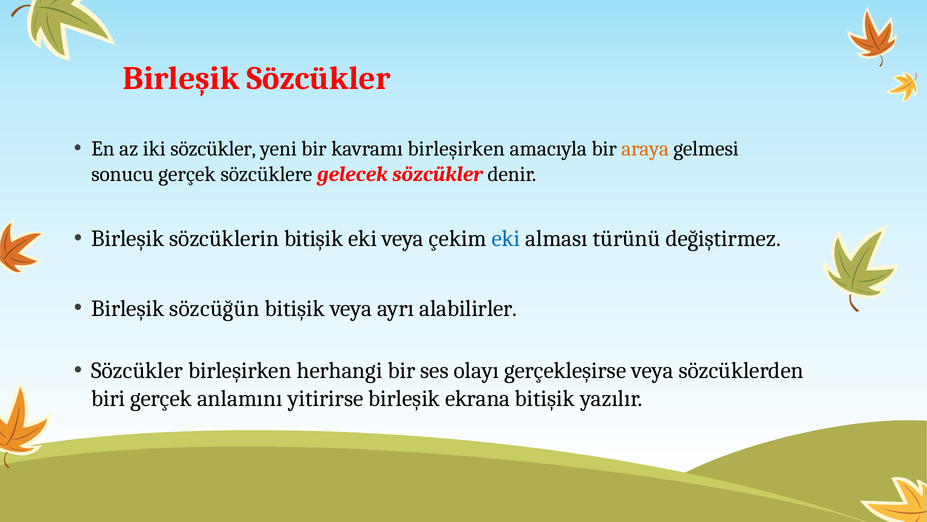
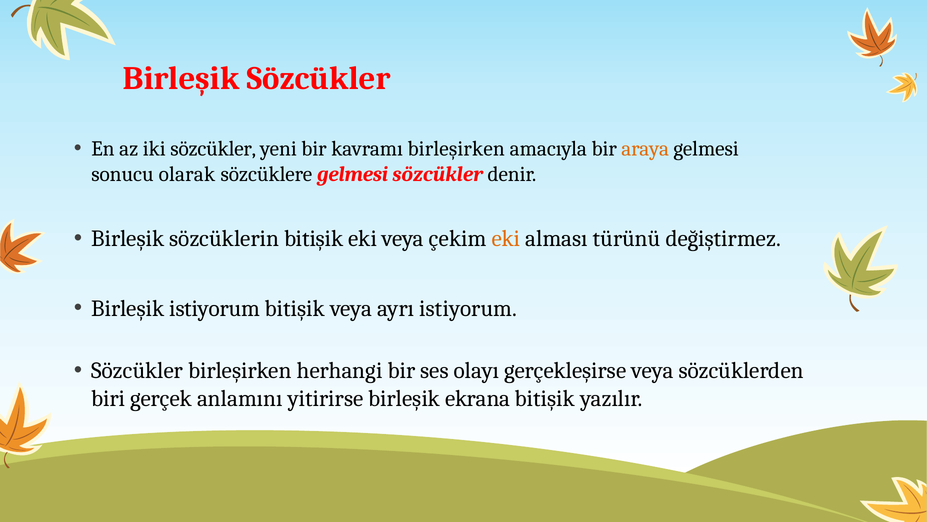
sonucu gerçek: gerçek -> olarak
sözcüklere gelecek: gelecek -> gelmesi
eki at (506, 238) colour: blue -> orange
Birleşik sözcüğün: sözcüğün -> istiyorum
ayrı alabilirler: alabilirler -> istiyorum
